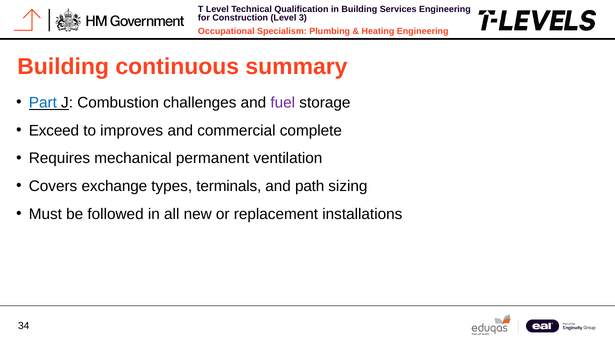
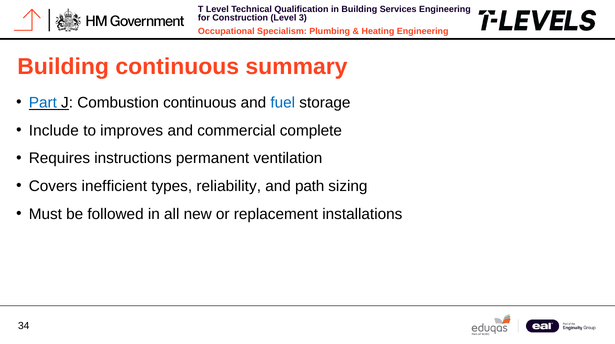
Combustion challenges: challenges -> continuous
fuel colour: purple -> blue
Exceed: Exceed -> Include
mechanical: mechanical -> instructions
exchange: exchange -> inefficient
terminals: terminals -> reliability
